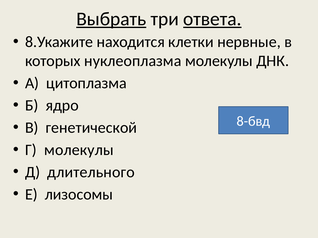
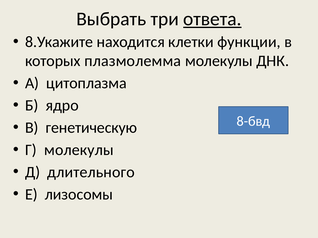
Выбрать underline: present -> none
нервные: нервные -> функции
нуклеоплазма: нуклеоплазма -> плазмолемма
генетической: генетической -> генетическую
